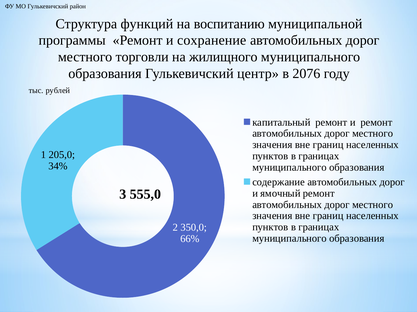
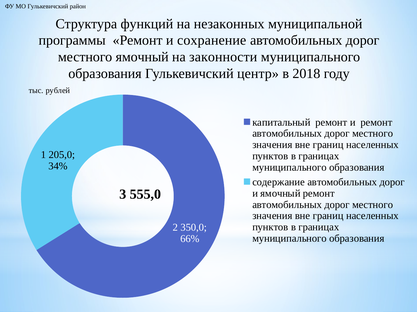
воспитанию: воспитанию -> незаконных
местного торговли: торговли -> ямочный
жилищного: жилищного -> законности
2076: 2076 -> 2018
